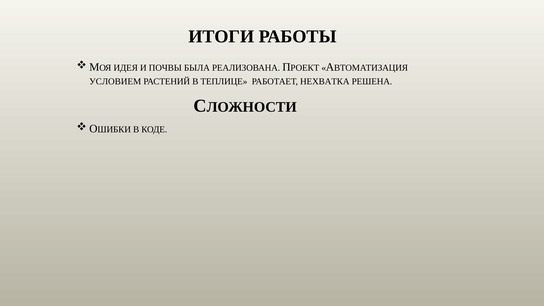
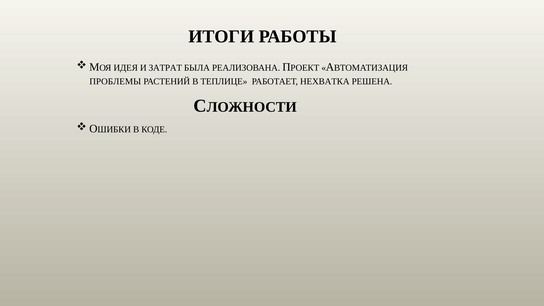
ПОЧВЫ: ПОЧВЫ -> ЗАТРАТ
УСЛОВИЕМ: УСЛОВИЕМ -> ПРОБЛЕМЫ
